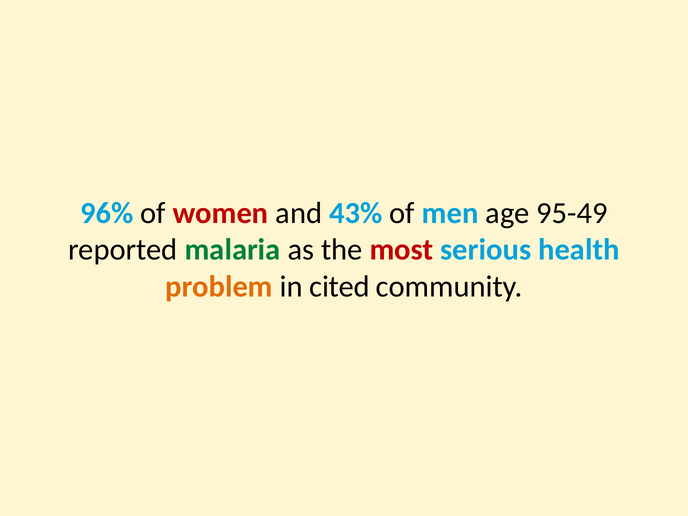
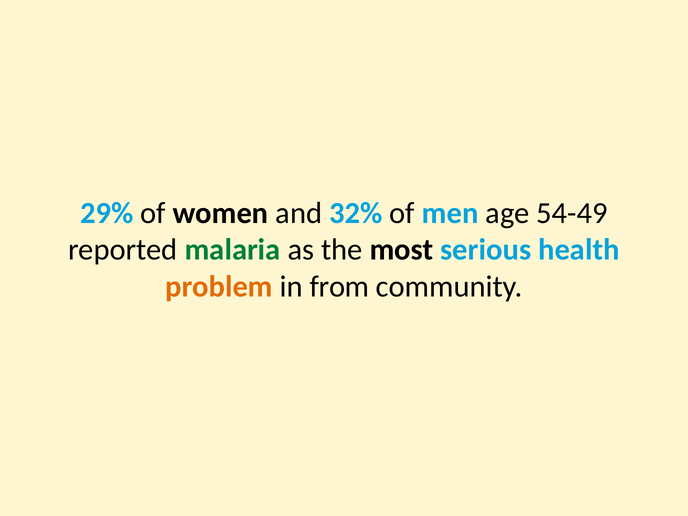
96%: 96% -> 29%
women colour: red -> black
43%: 43% -> 32%
95-49: 95-49 -> 54-49
most colour: red -> black
cited: cited -> from
